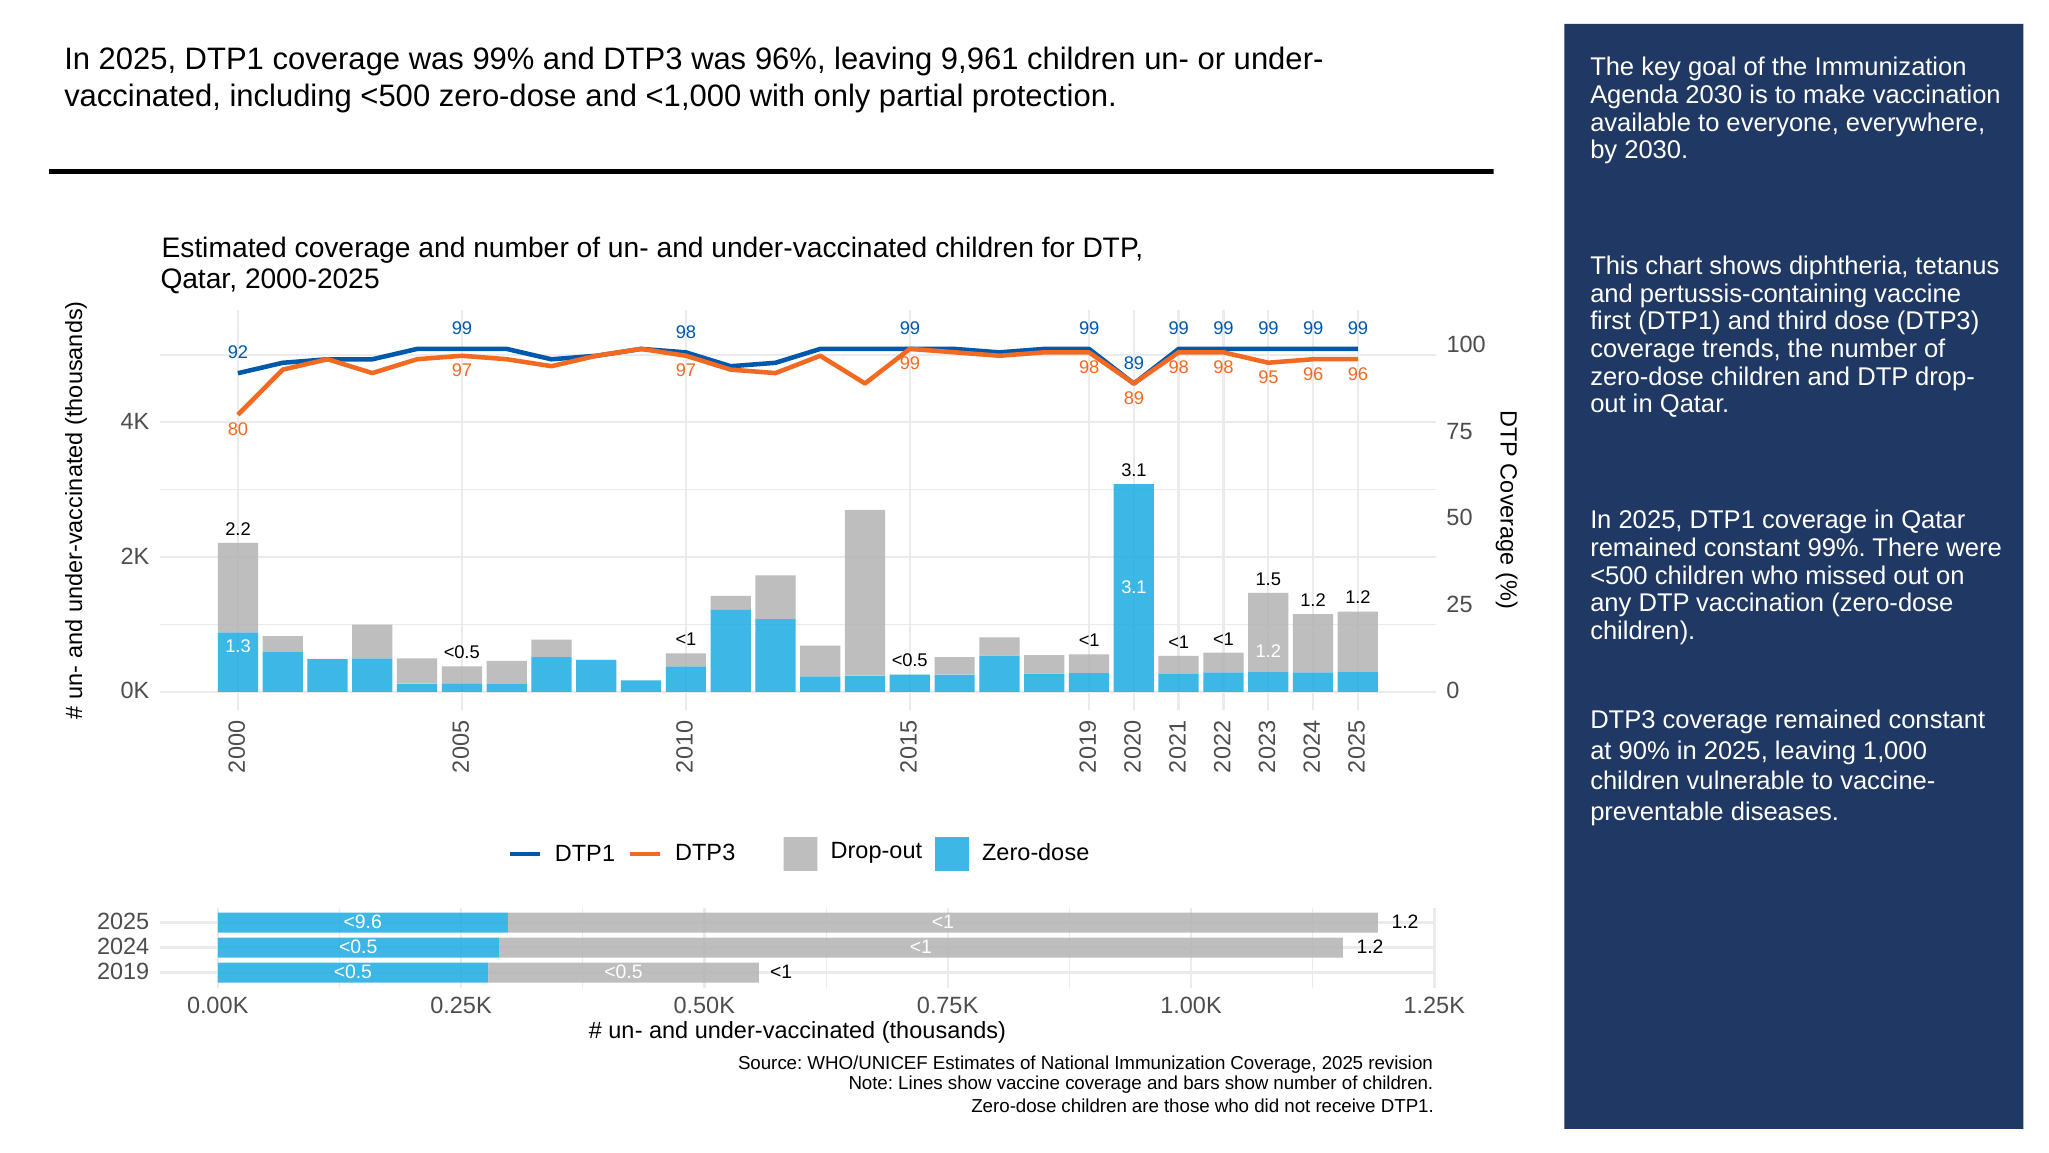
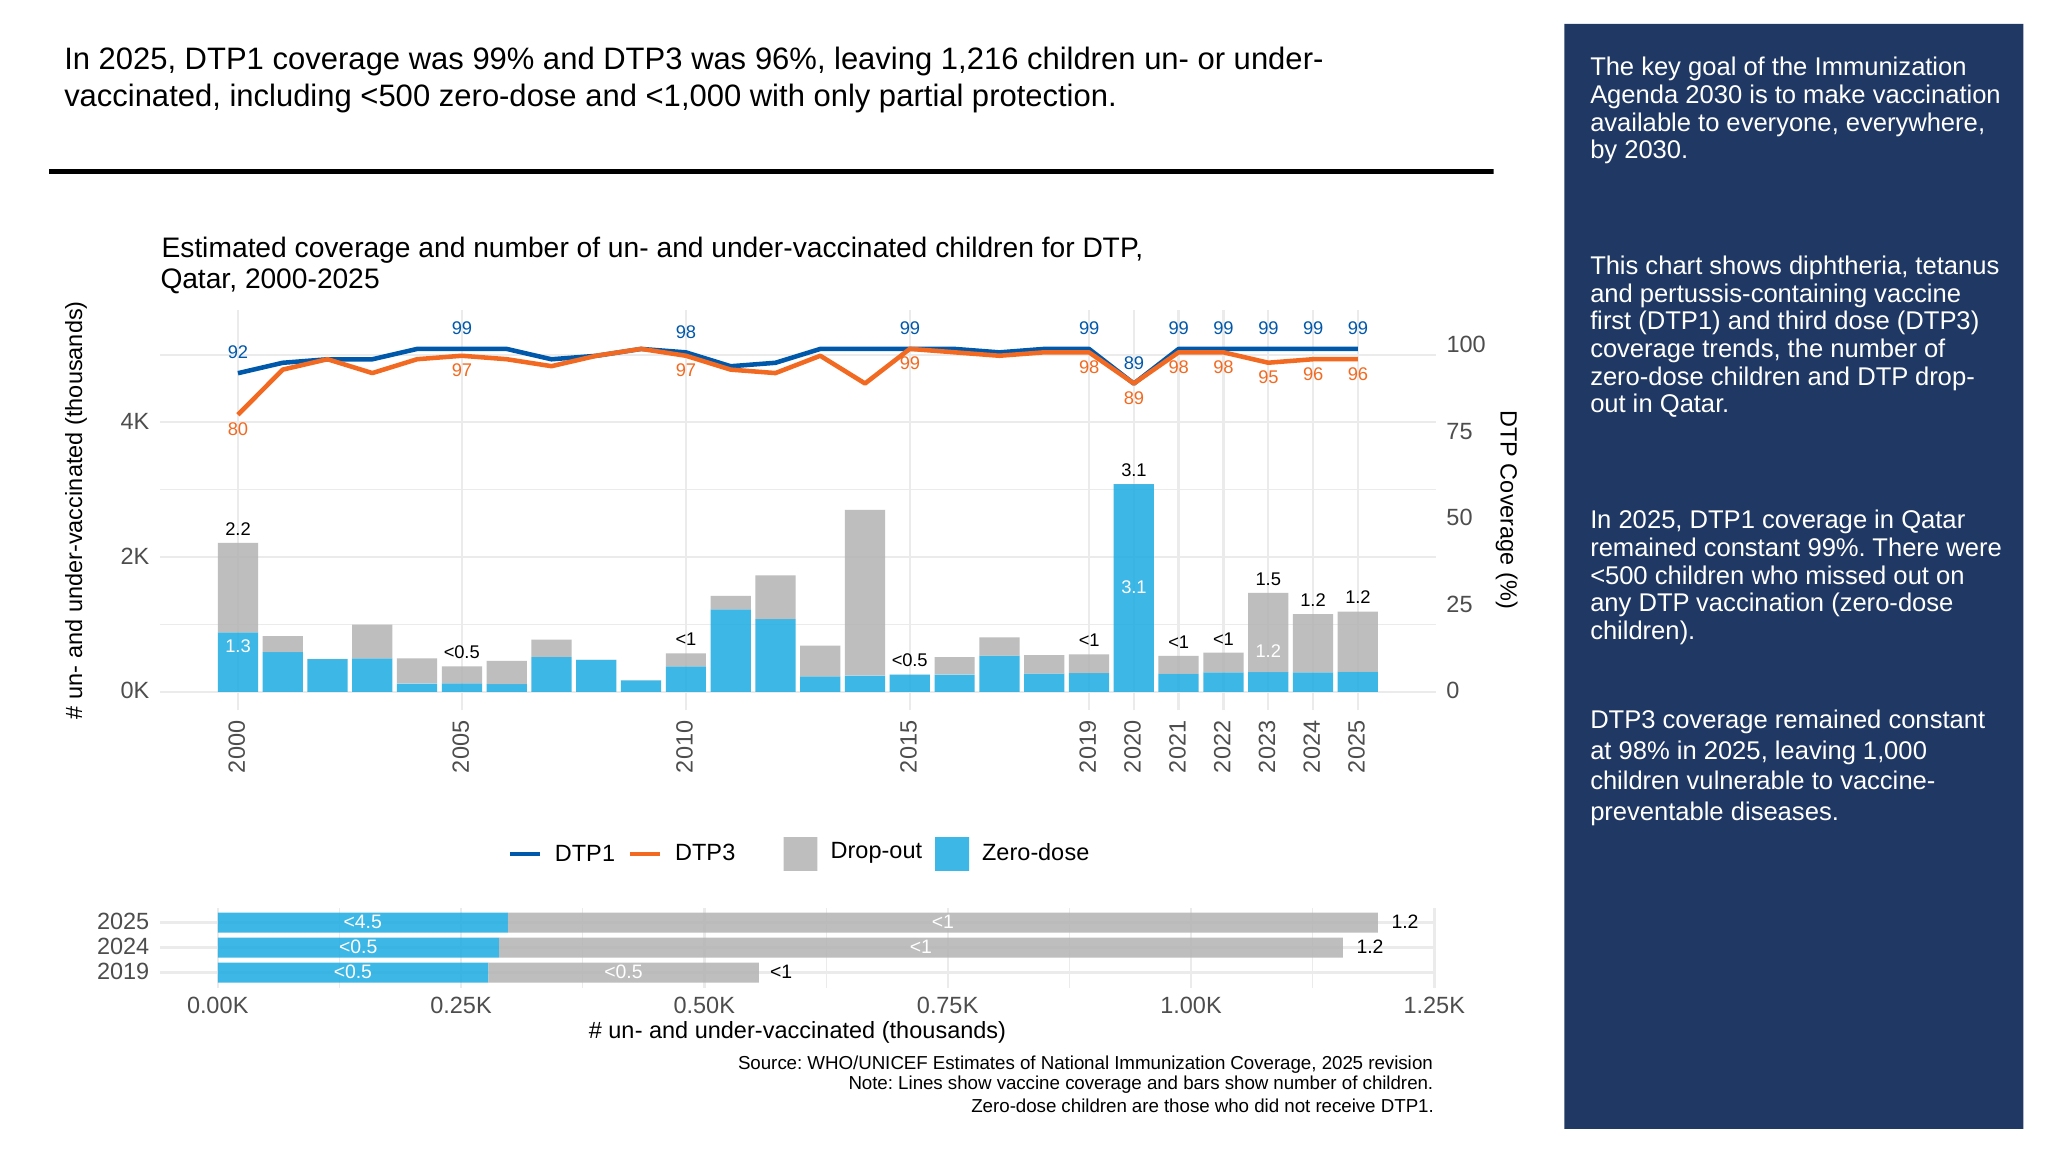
9,961: 9,961 -> 1,216
90%: 90% -> 98%
<9.6: <9.6 -> <4.5
